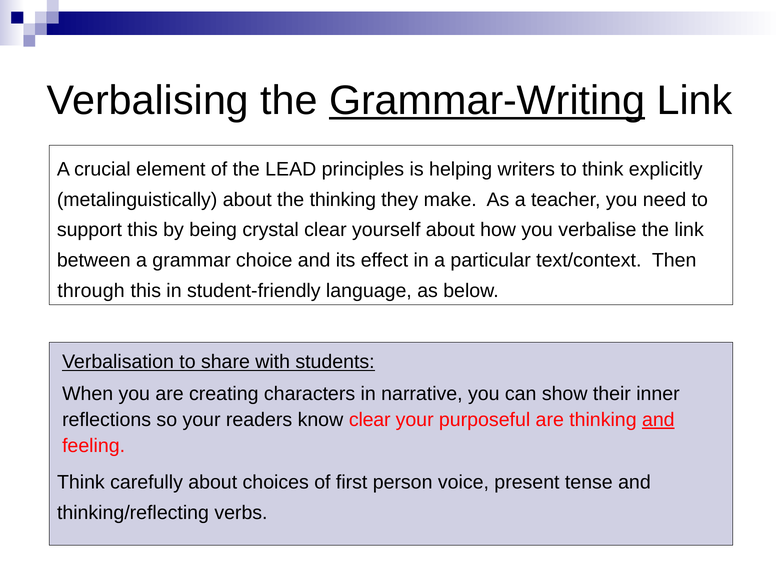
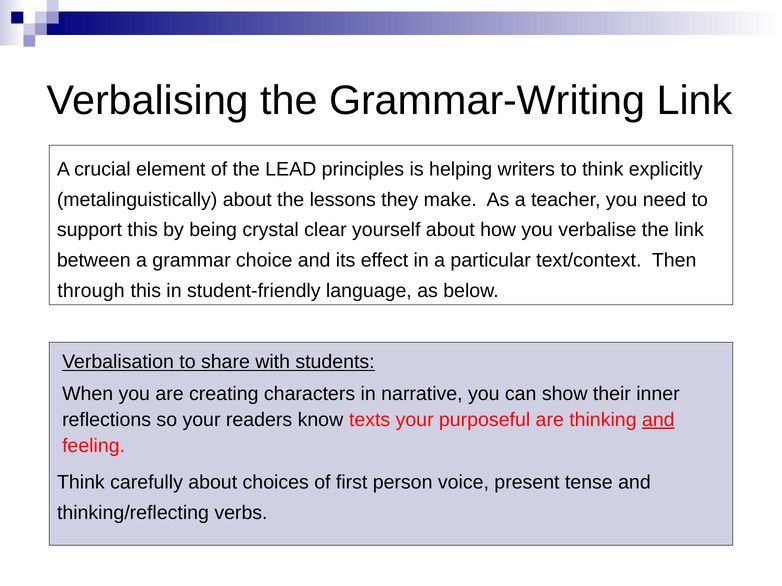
Grammar-Writing underline: present -> none
the thinking: thinking -> lessons
know clear: clear -> texts
